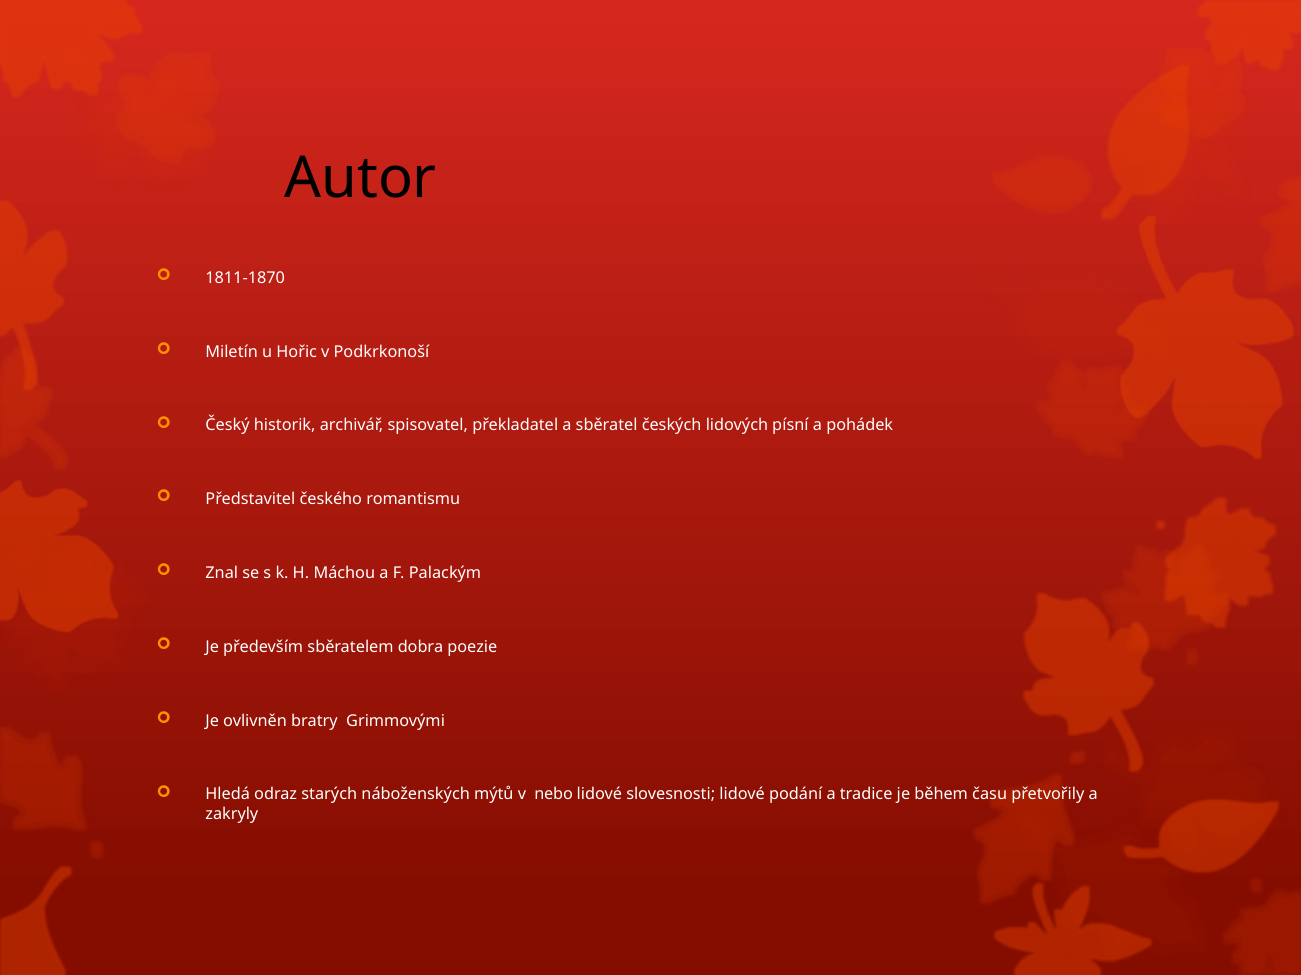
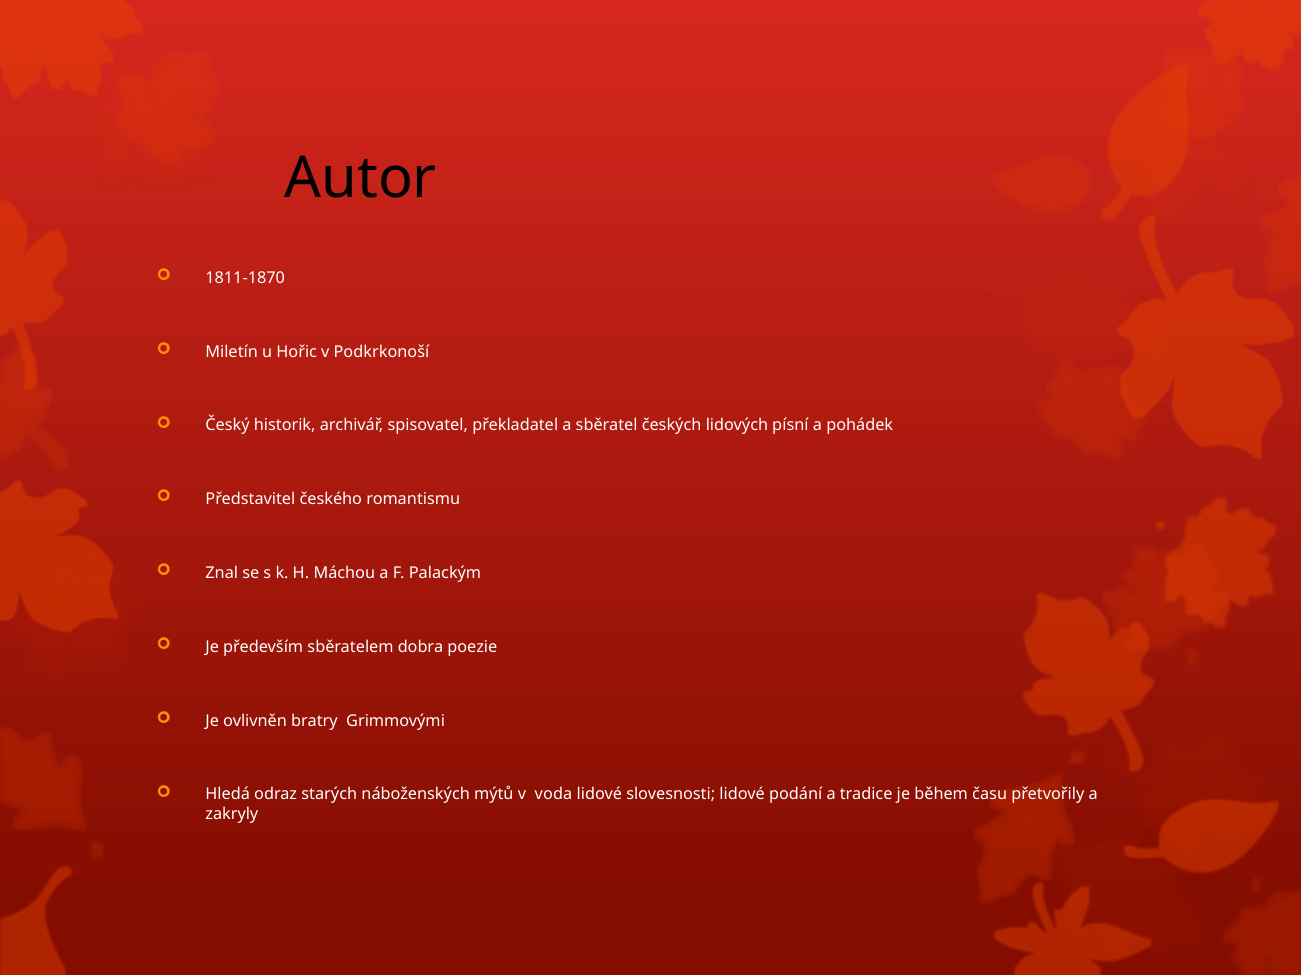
nebo: nebo -> voda
